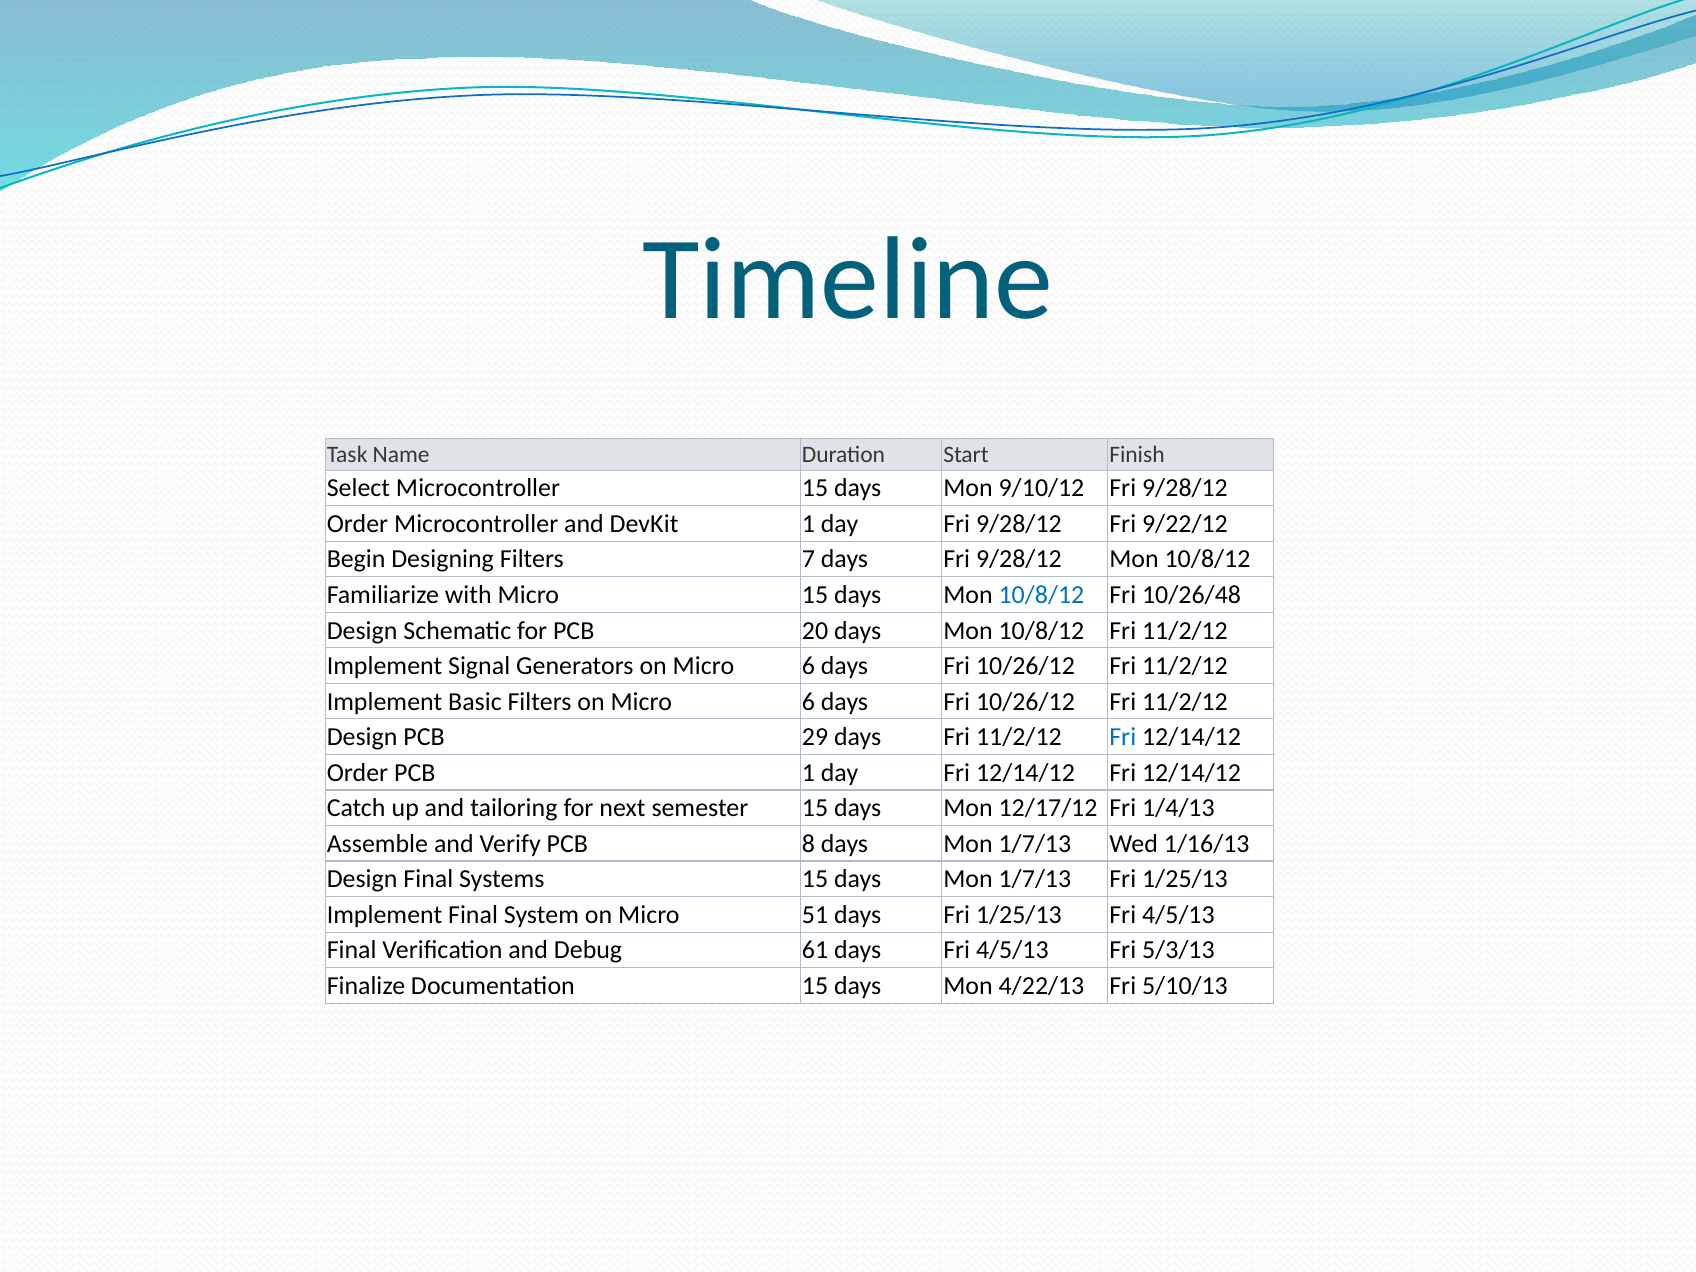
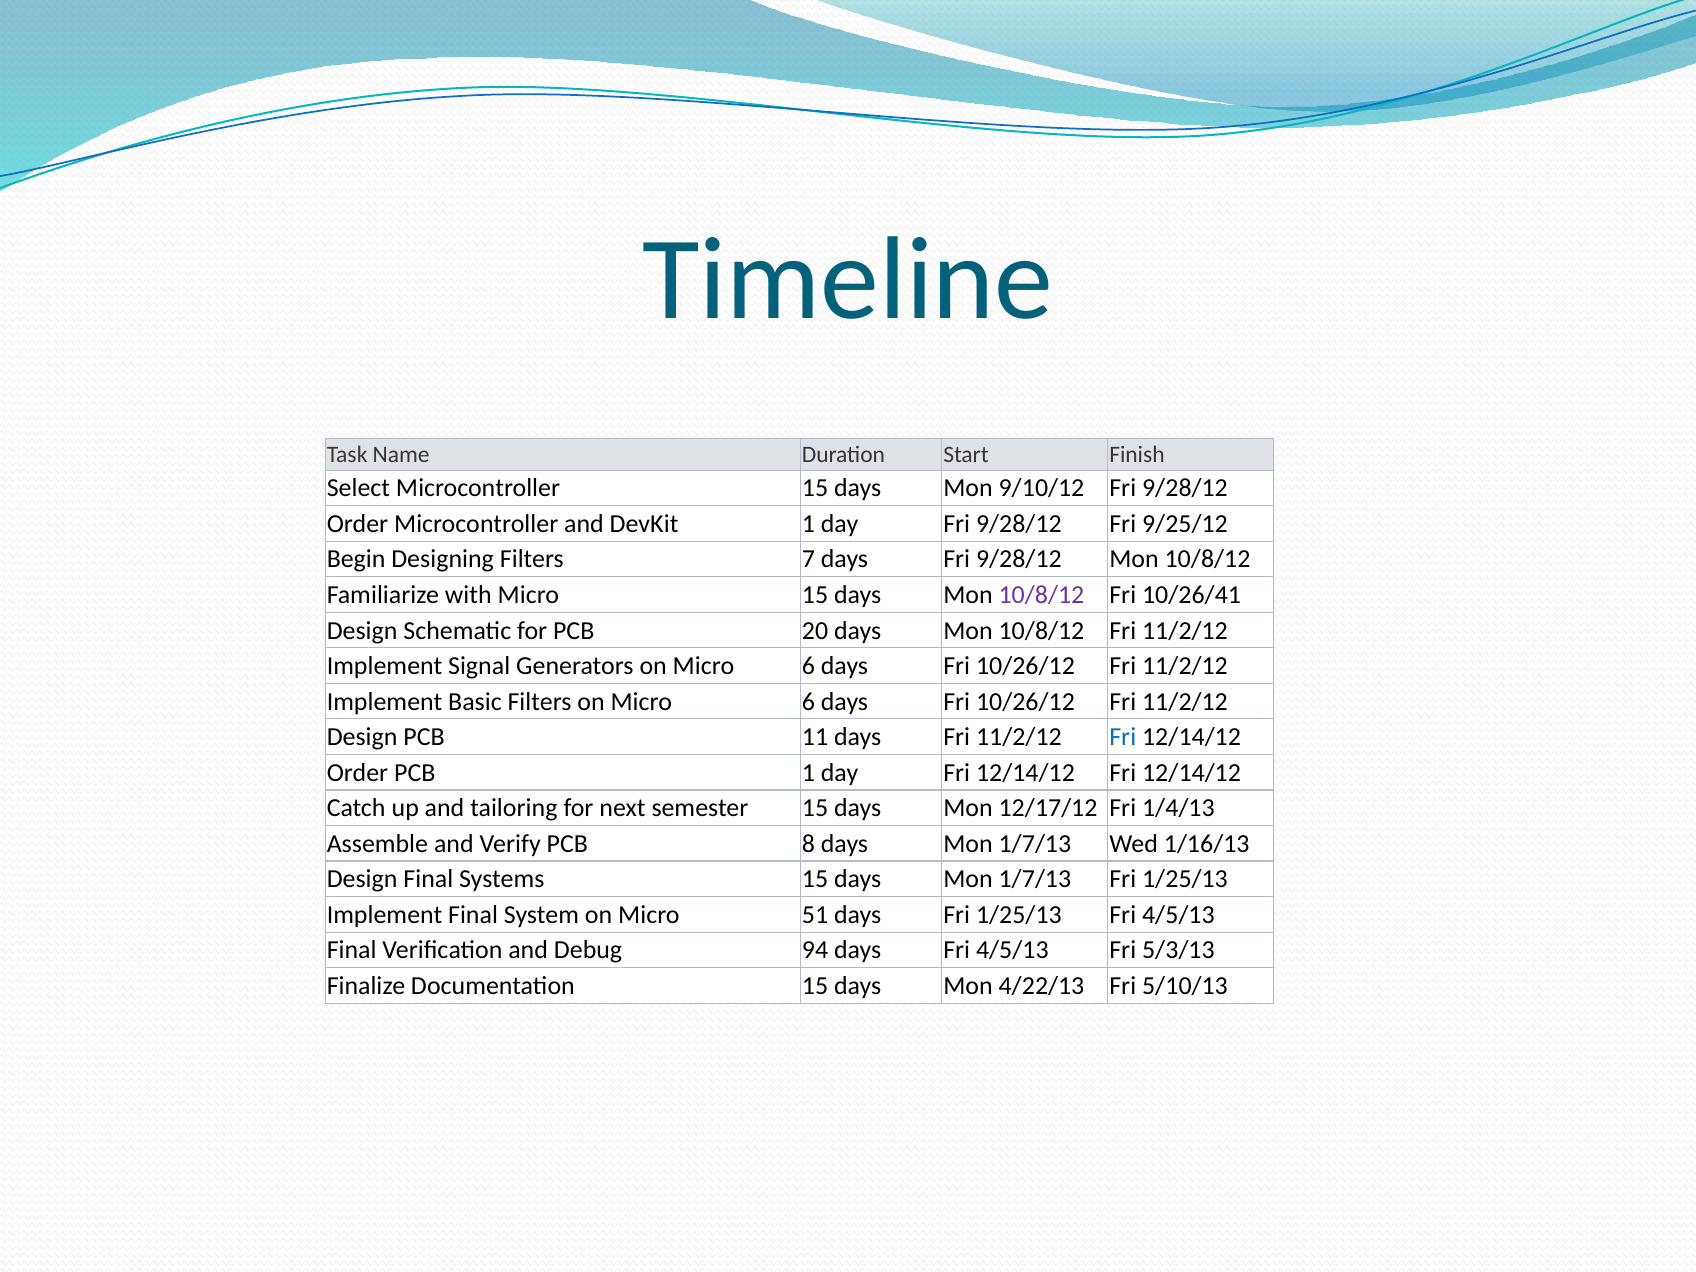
9/22/12: 9/22/12 -> 9/25/12
10/8/12 at (1041, 595) colour: blue -> purple
10/26/48: 10/26/48 -> 10/26/41
29: 29 -> 11
61: 61 -> 94
